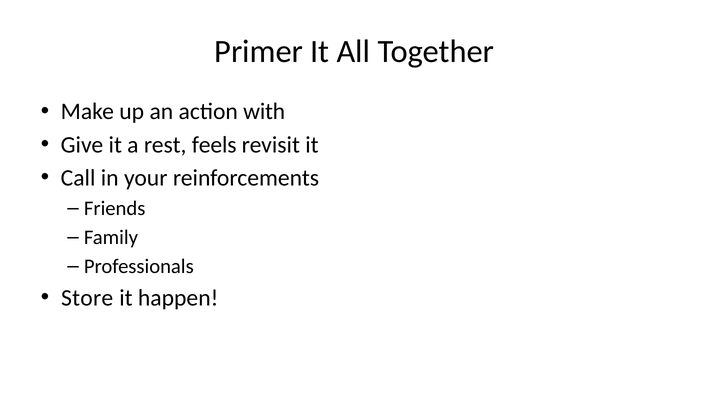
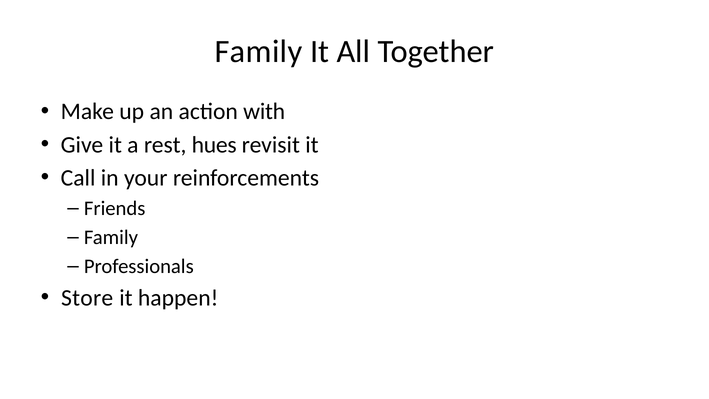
Primer at (259, 51): Primer -> Family
feels: feels -> hues
